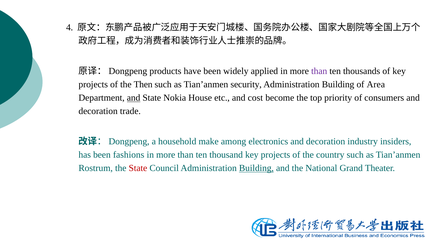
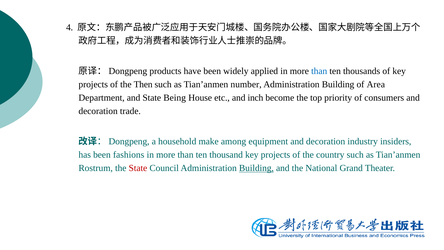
than at (319, 71) colour: purple -> blue
security: security -> number
and at (134, 98) underline: present -> none
Nokia: Nokia -> Being
cost: cost -> inch
electronics: electronics -> equipment
